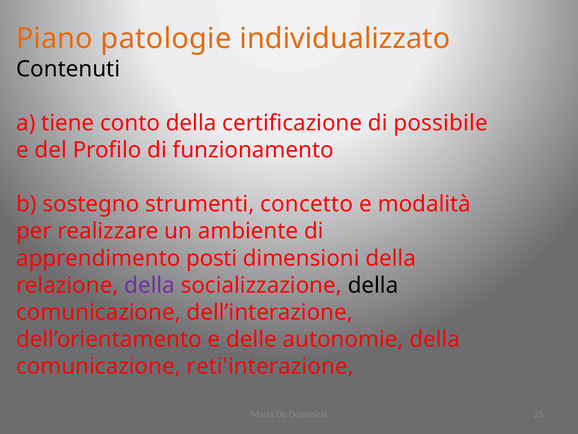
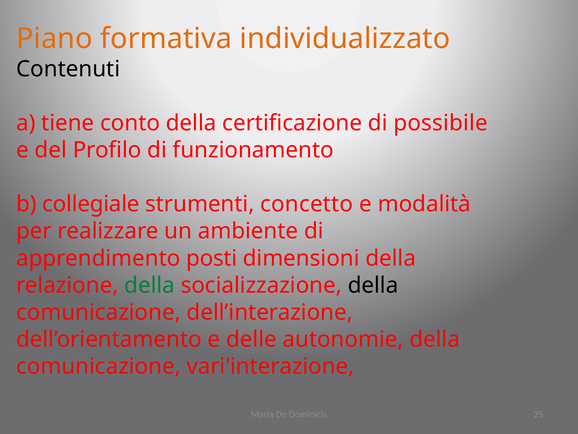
patologie: patologie -> formativa
sostegno: sostegno -> collegiale
della at (150, 285) colour: purple -> green
reti'interazione: reti'interazione -> vari'interazione
